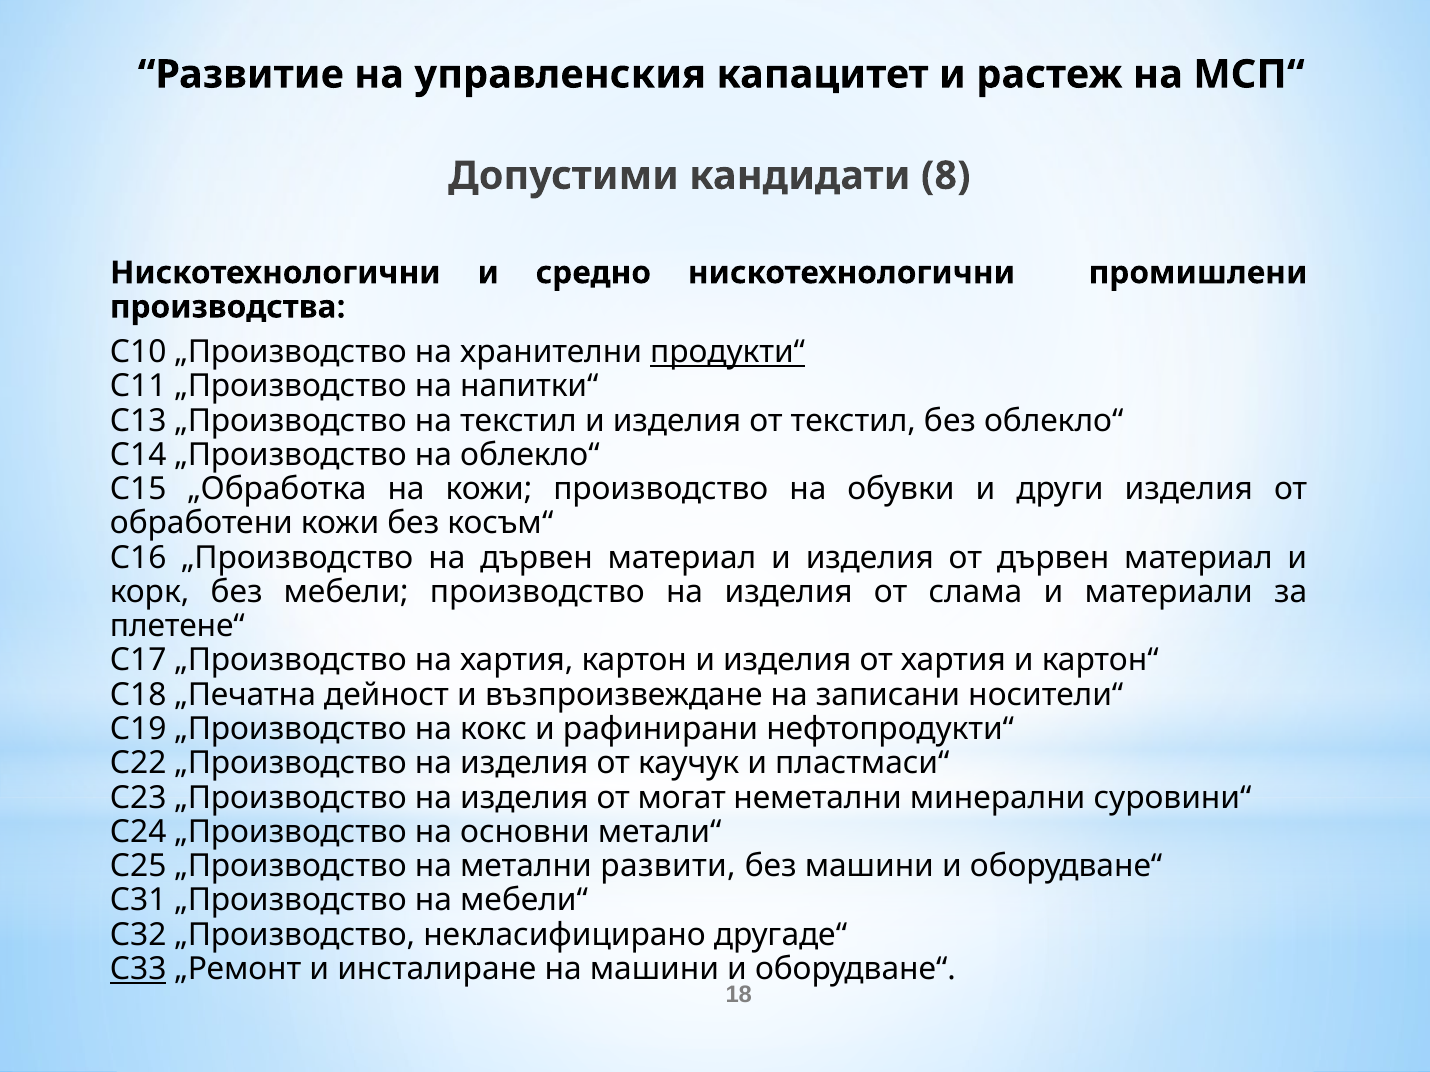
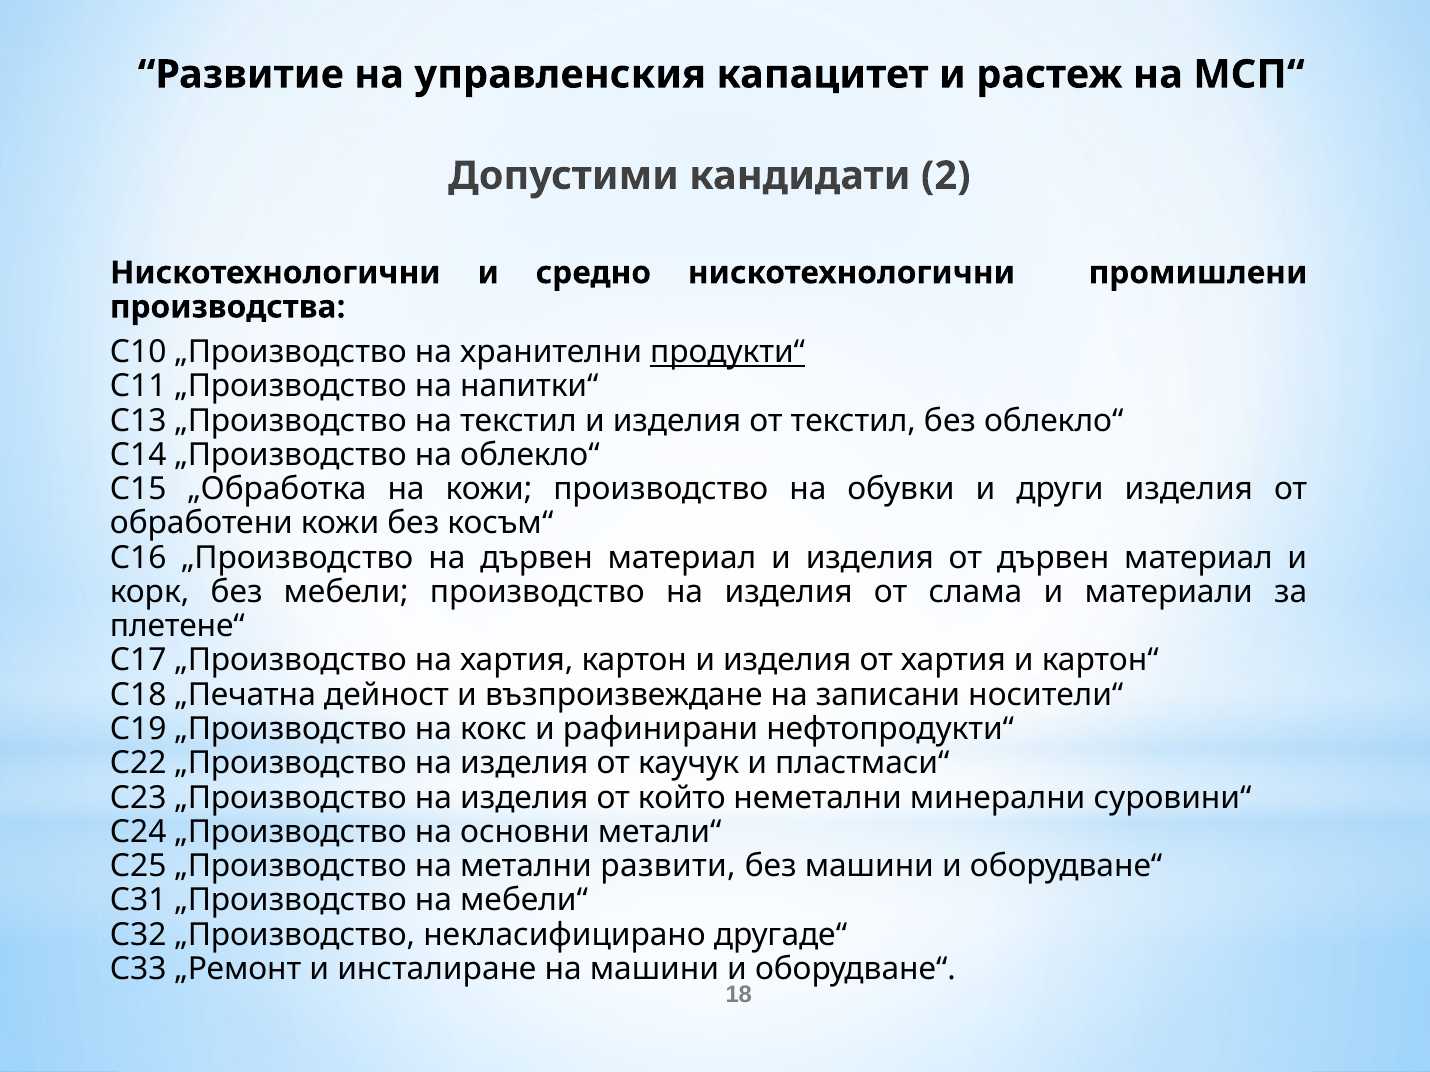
8: 8 -> 2
могат: могат -> който
С33 underline: present -> none
